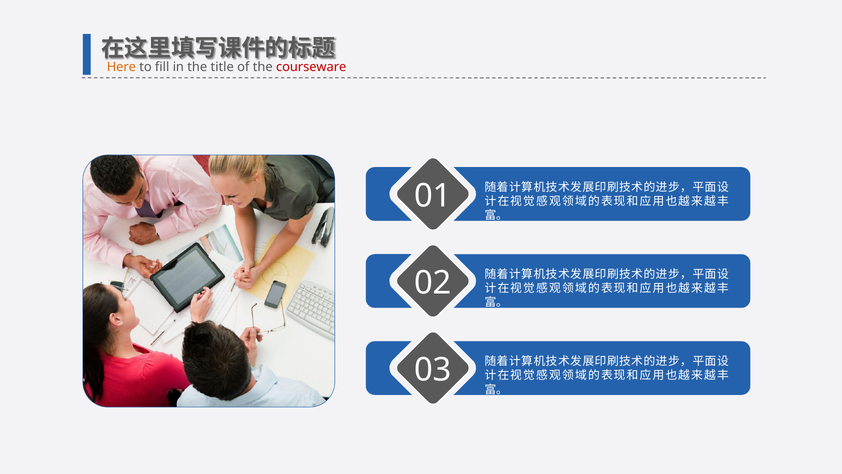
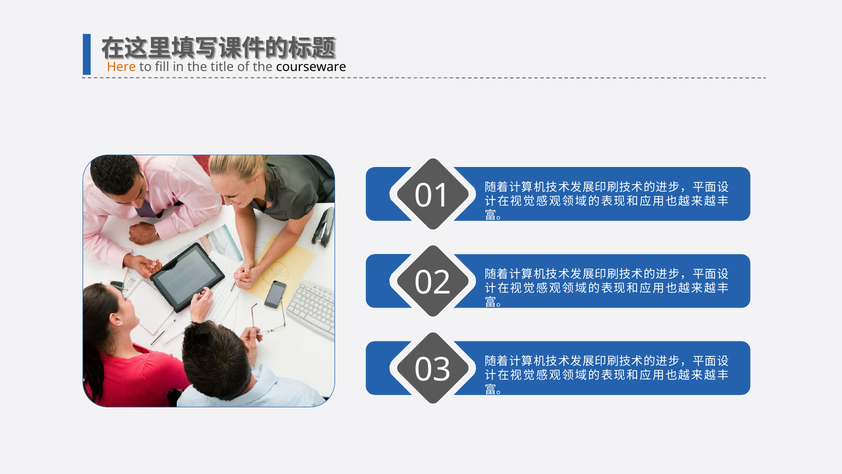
courseware colour: red -> black
